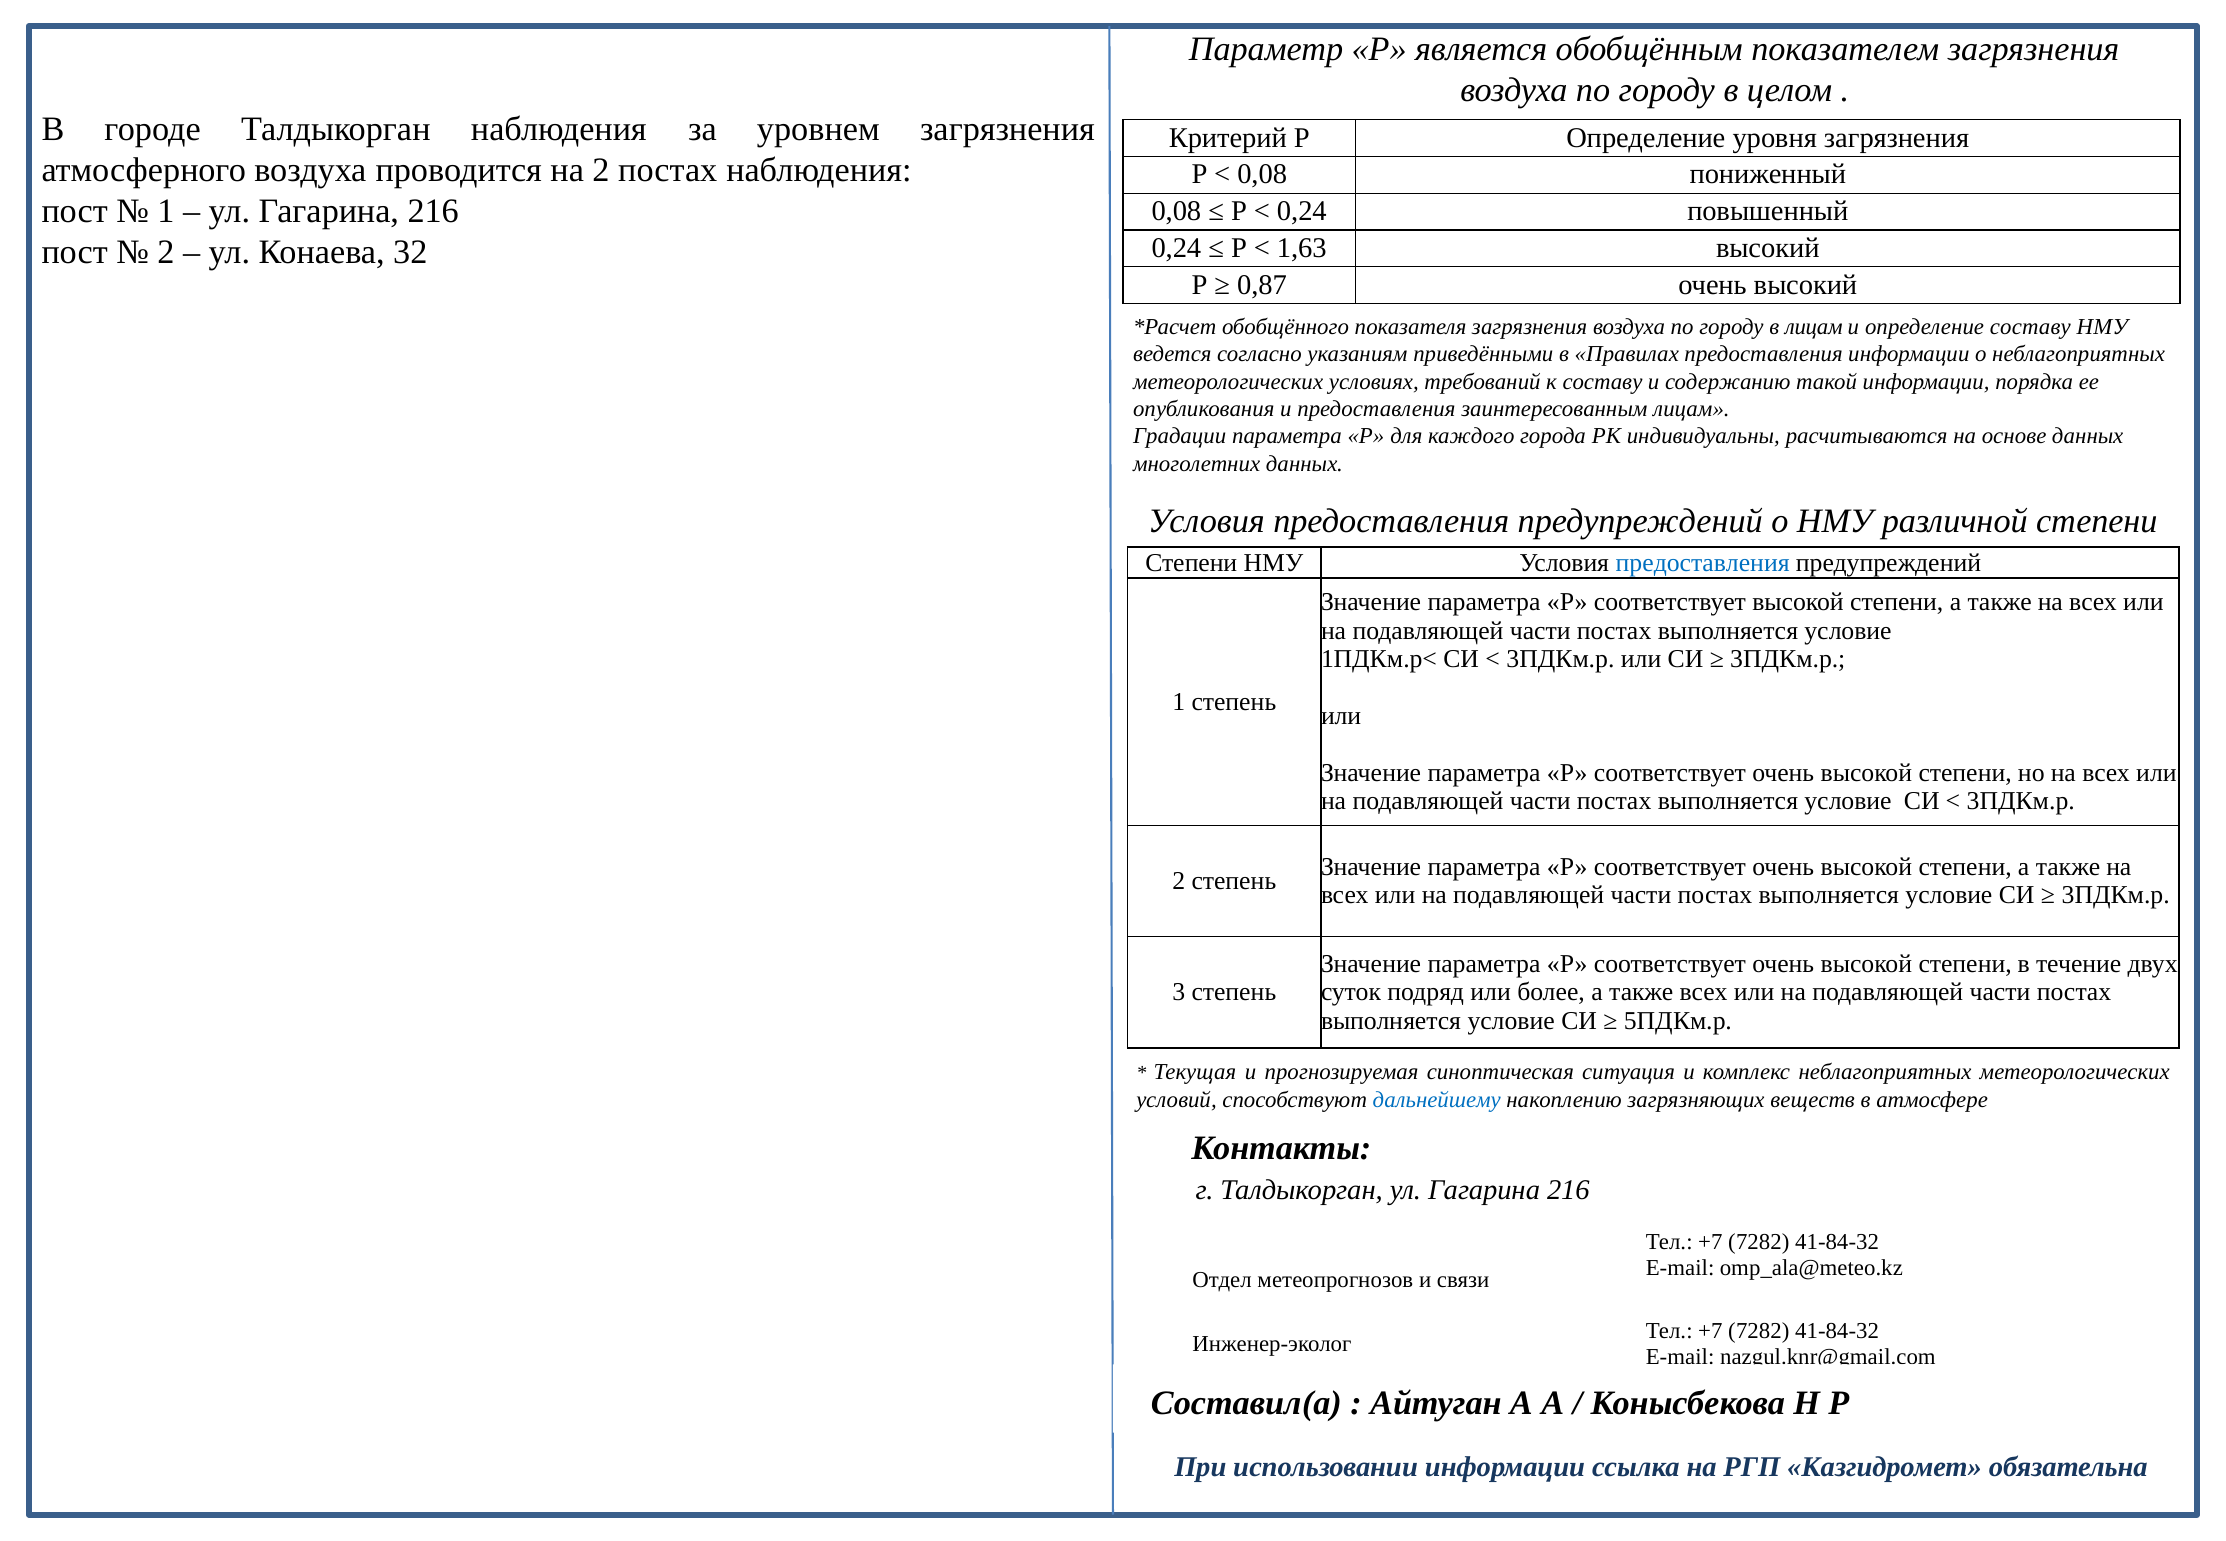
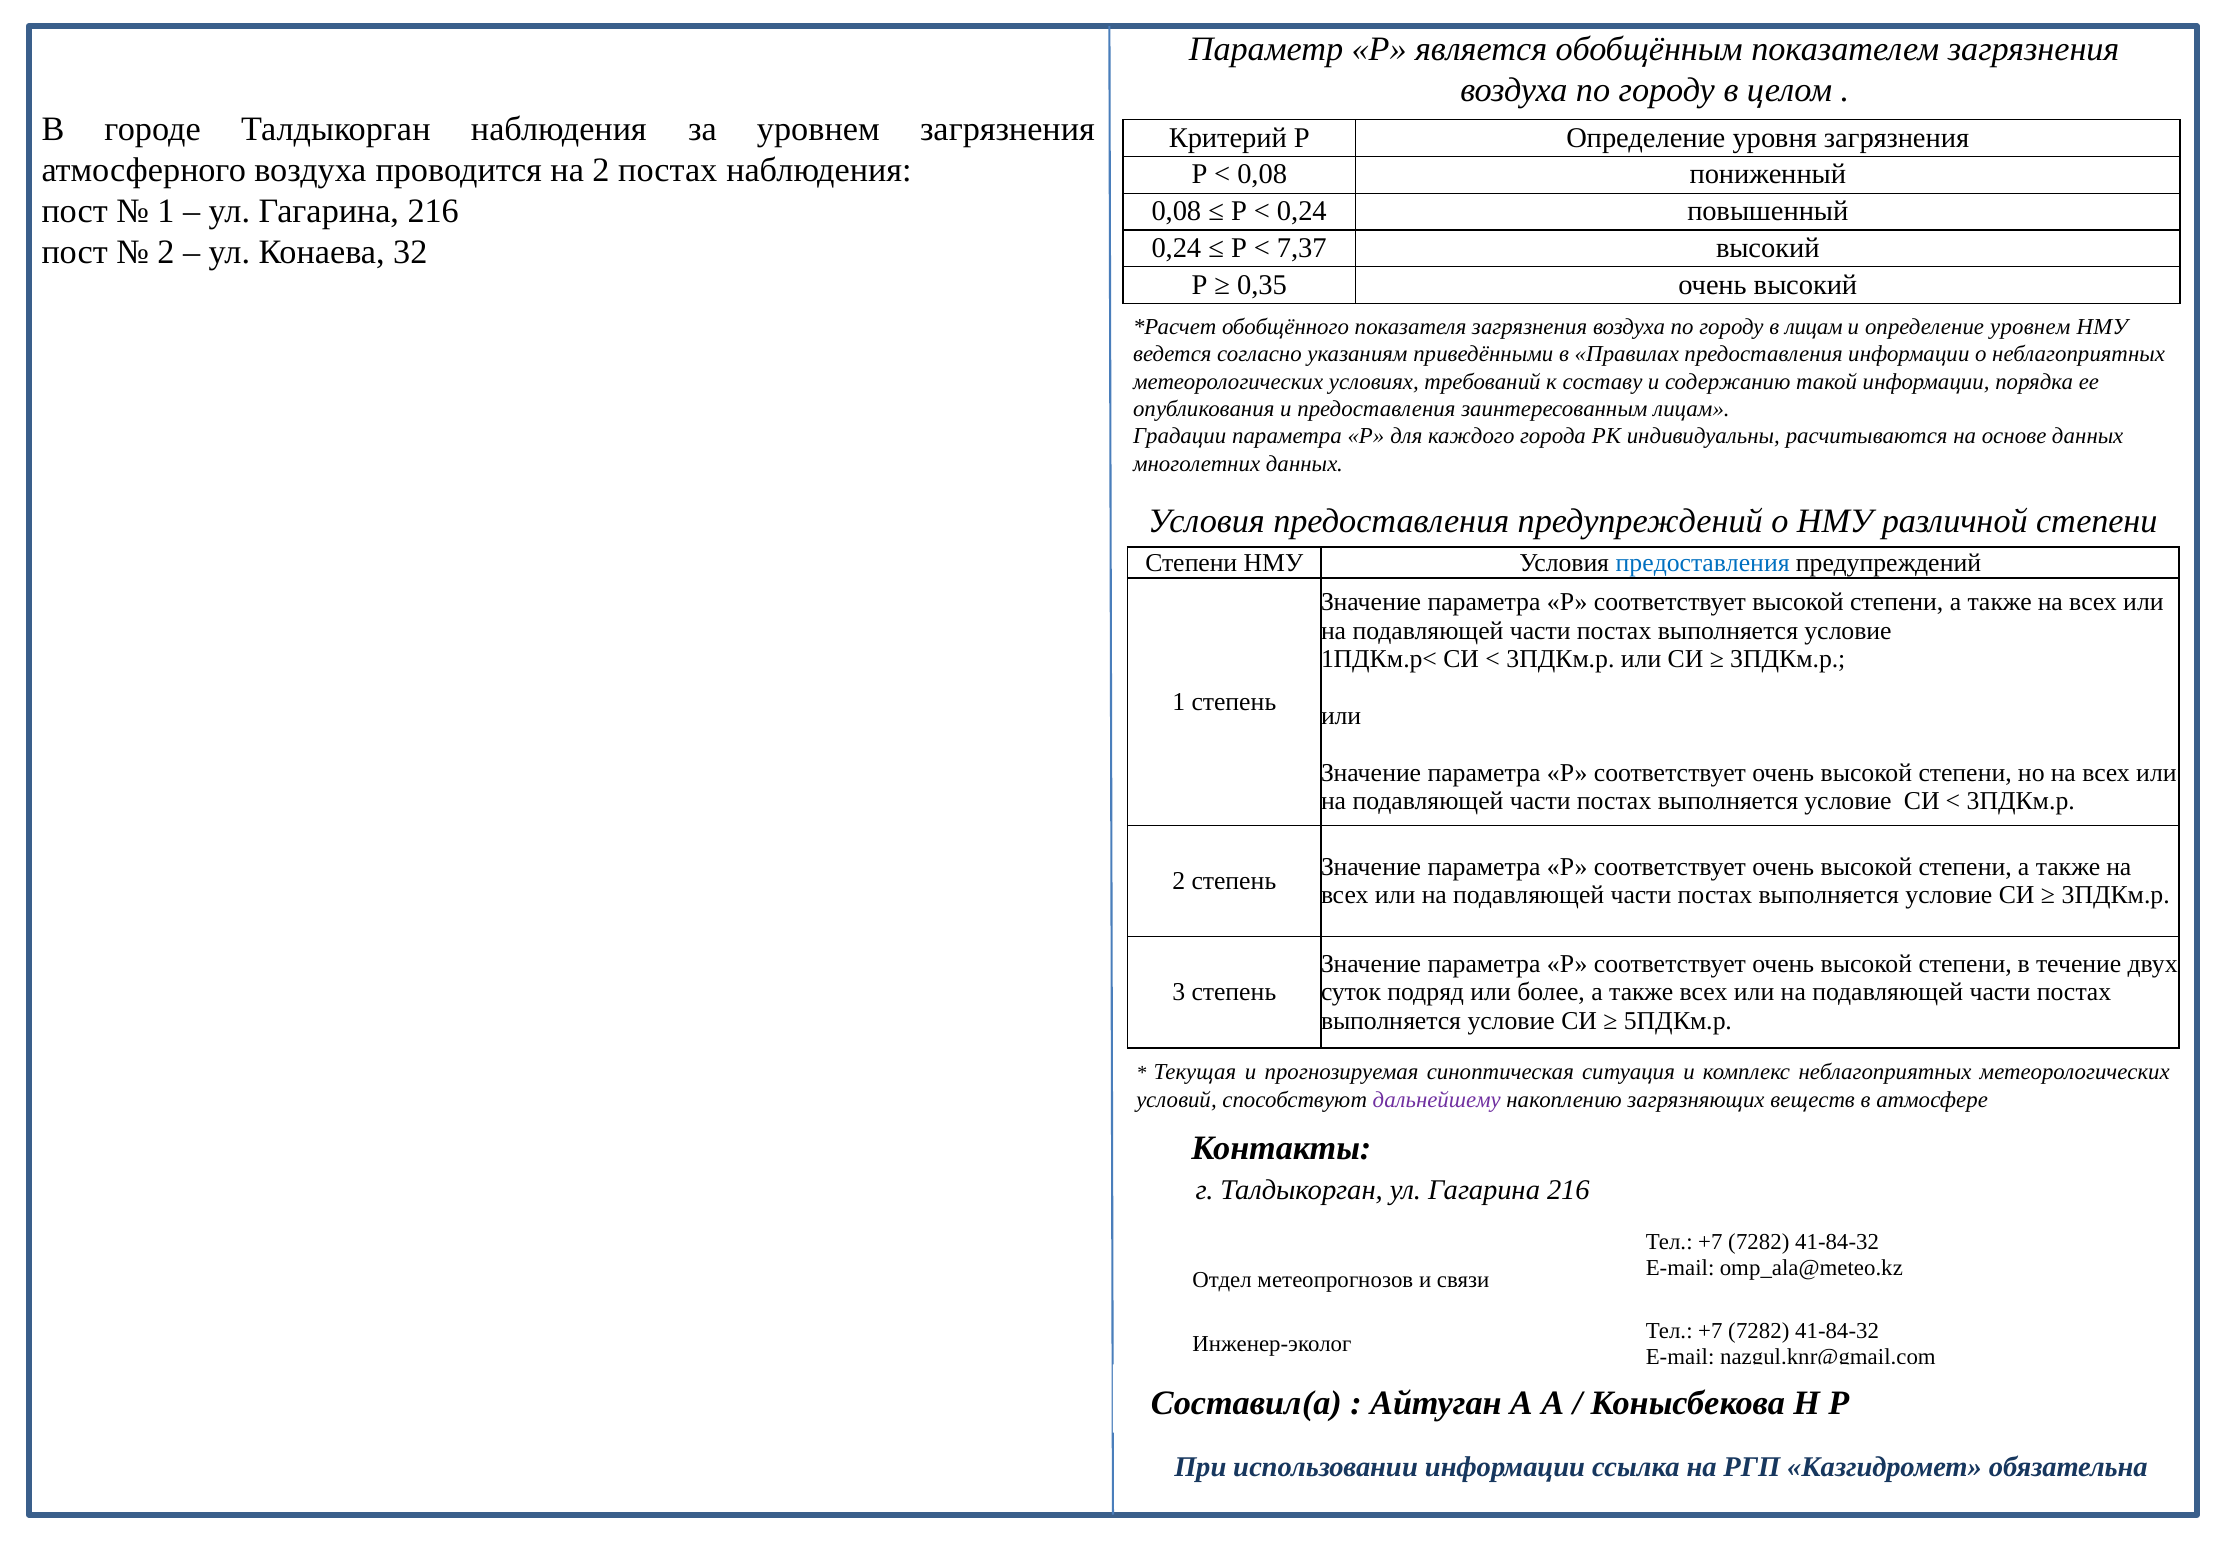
1,63: 1,63 -> 7,37
0,87: 0,87 -> 0,35
определение составу: составу -> уровнем
дальнейшему colour: blue -> purple
